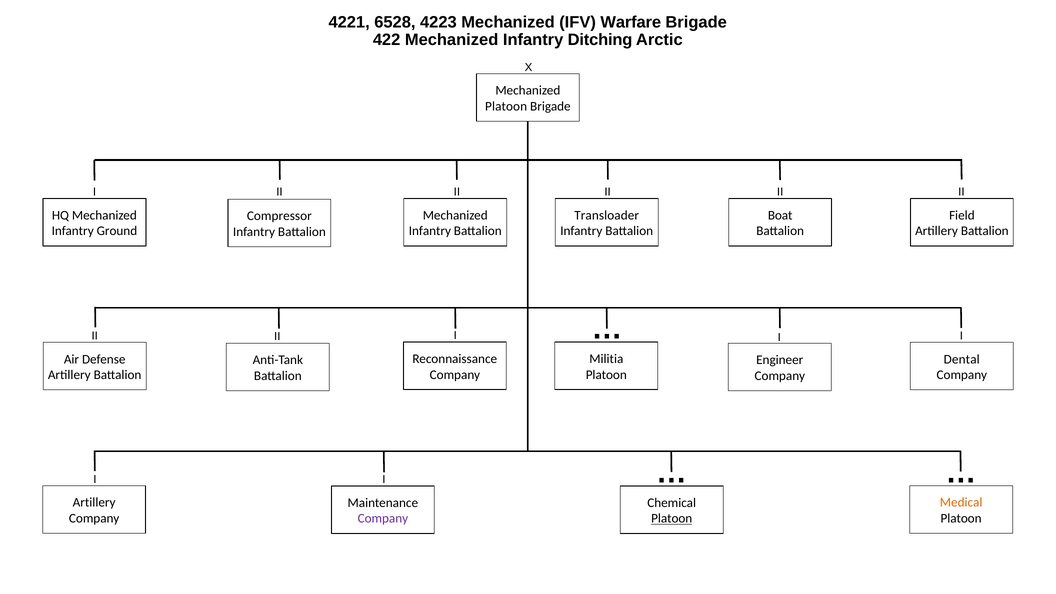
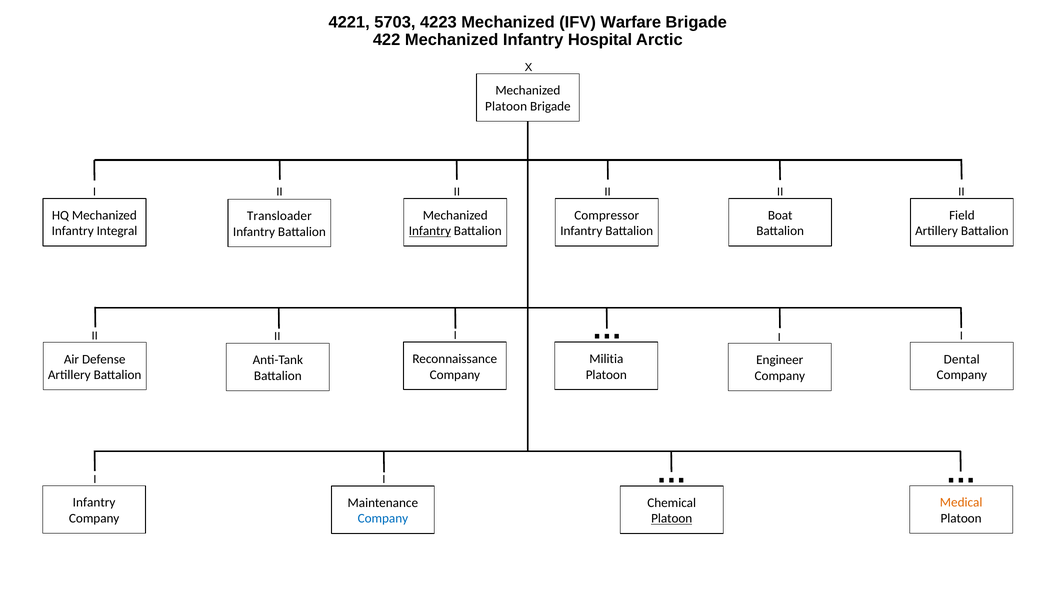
6528: 6528 -> 5703
Ditching: Ditching -> Hospital
Transloader: Transloader -> Compressor
Compressor: Compressor -> Transloader
Ground: Ground -> Integral
Infantry at (430, 231) underline: none -> present
Artillery at (94, 502): Artillery -> Infantry
Company at (383, 519) colour: purple -> blue
